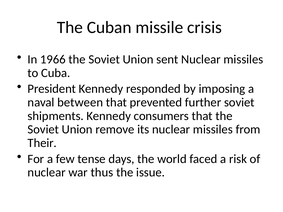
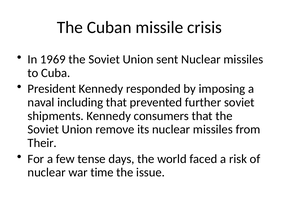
1966: 1966 -> 1969
between: between -> including
thus: thus -> time
